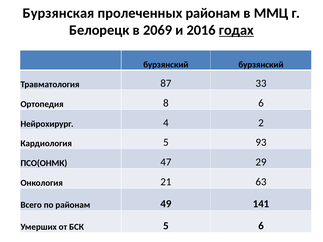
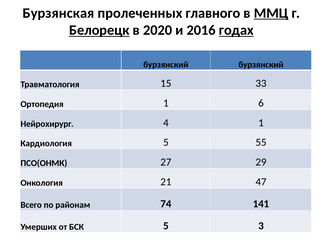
пролеченных районам: районам -> главного
ММЦ underline: none -> present
Белорецк underline: none -> present
2069: 2069 -> 2020
87: 87 -> 15
Ортопедия 8: 8 -> 1
4 2: 2 -> 1
93: 93 -> 55
47: 47 -> 27
63: 63 -> 47
49: 49 -> 74
5 6: 6 -> 3
